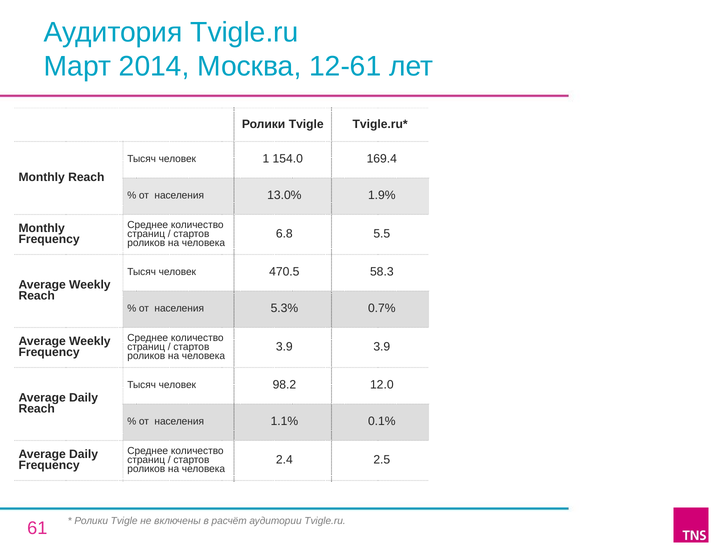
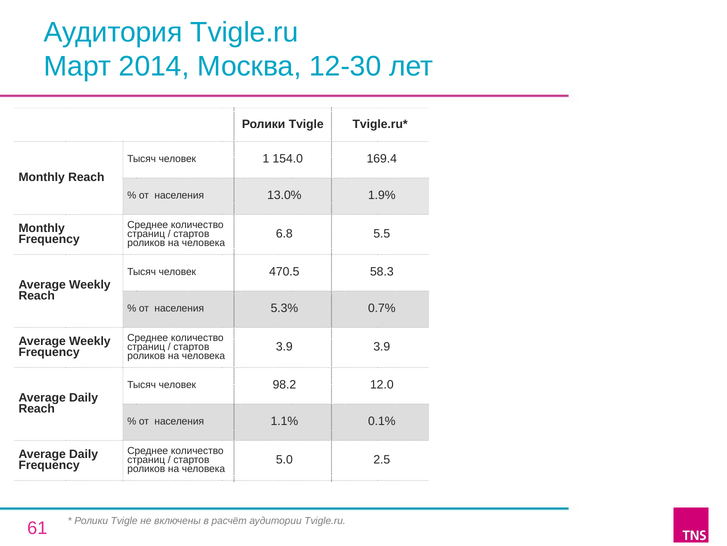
12-61: 12-61 -> 12-30
2.4: 2.4 -> 5.0
